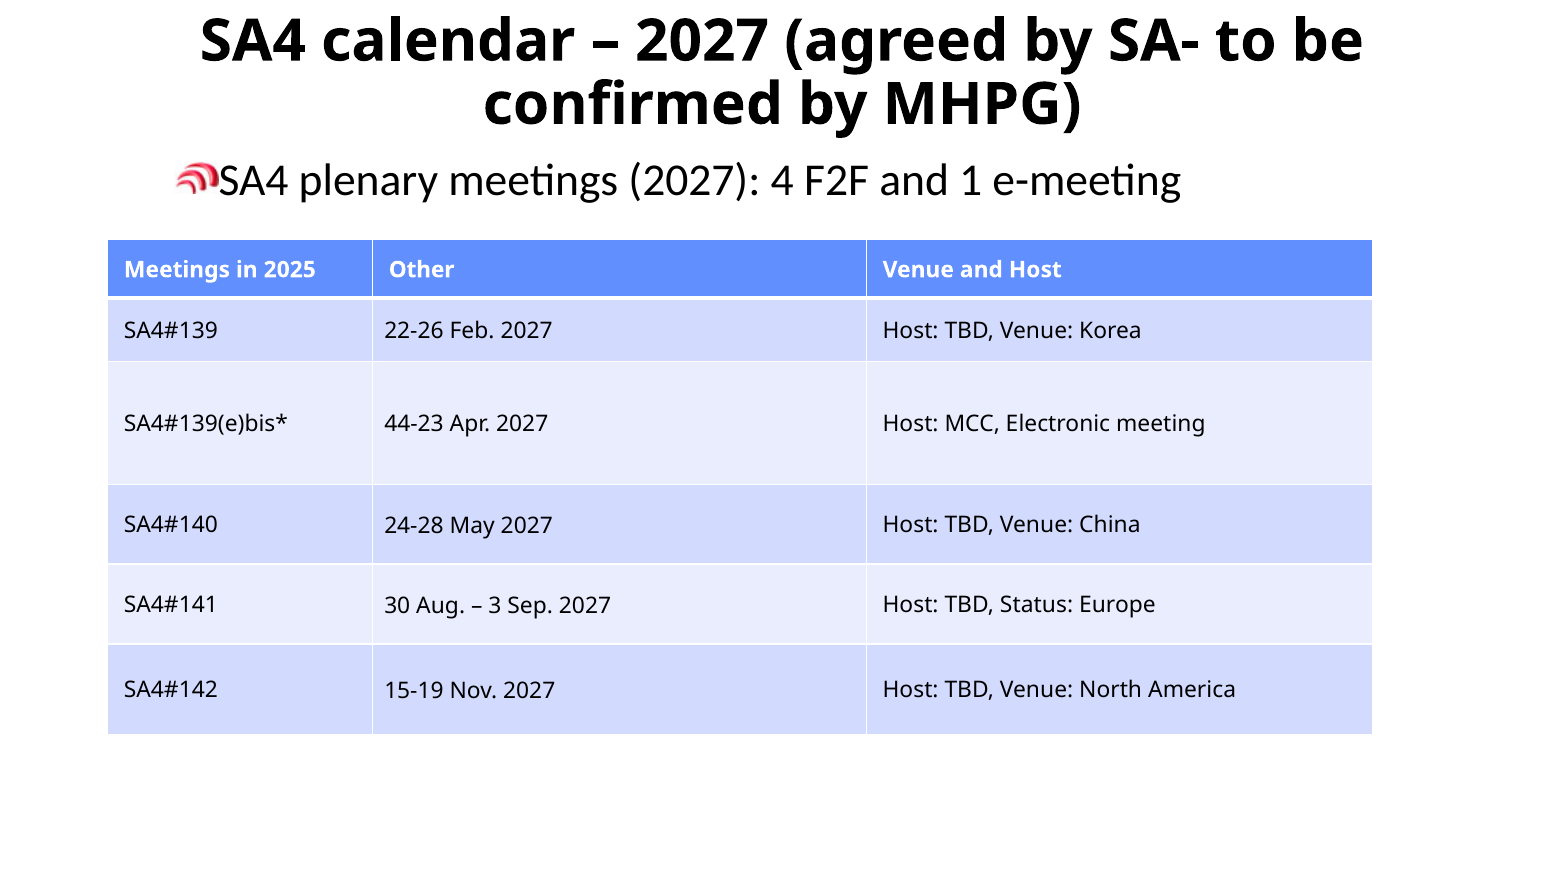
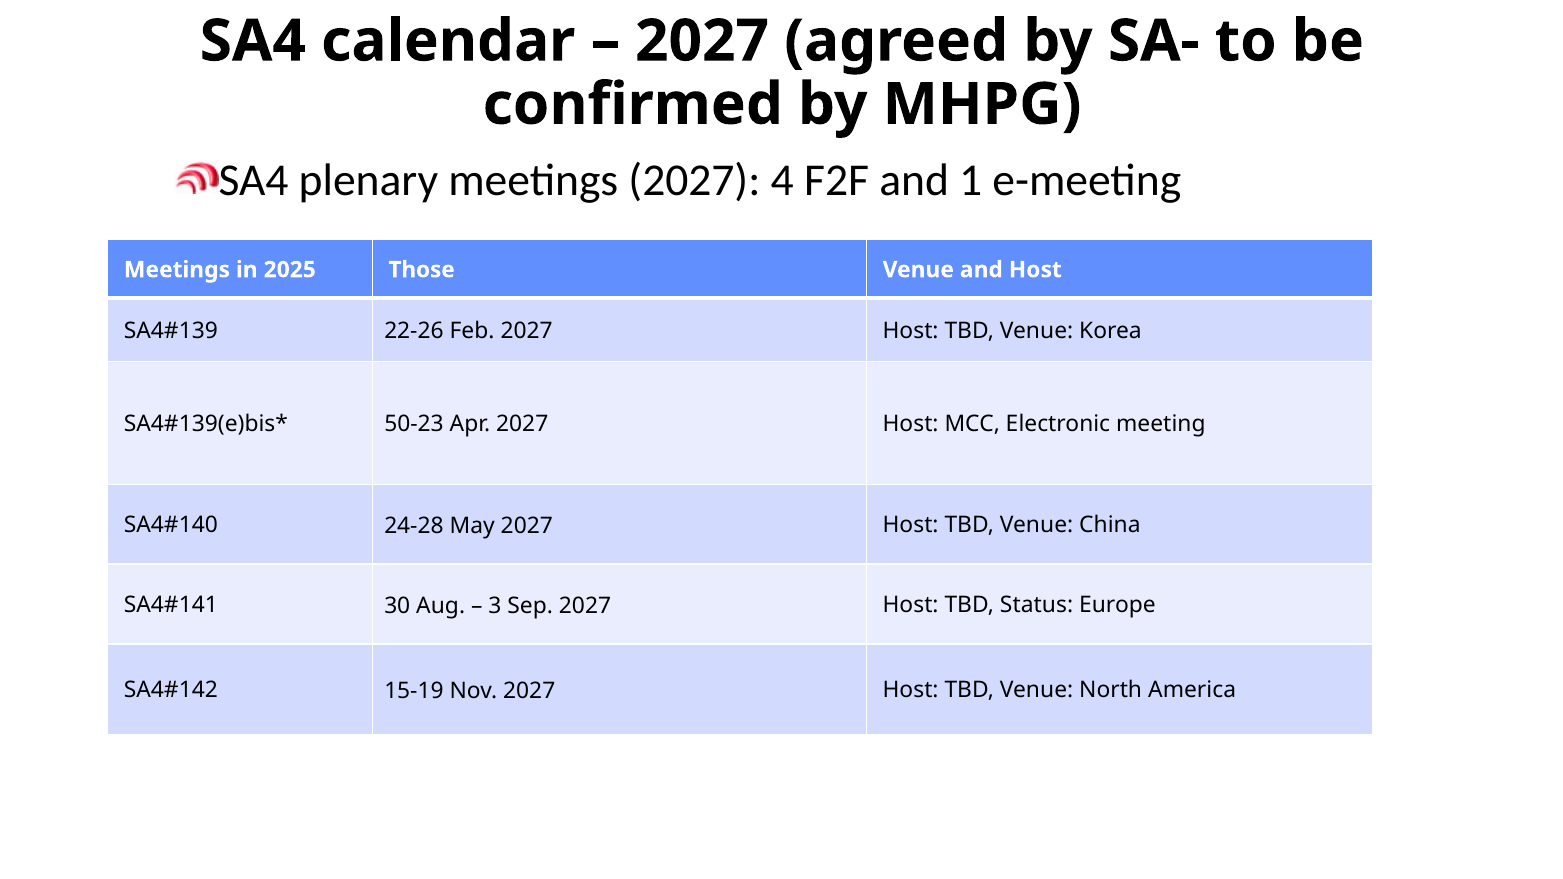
Other: Other -> Those
44-23: 44-23 -> 50-23
